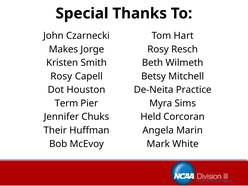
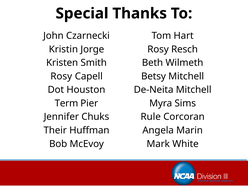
Makes: Makes -> Kristin
De-Neita Practice: Practice -> Mitchell
Held: Held -> Rule
